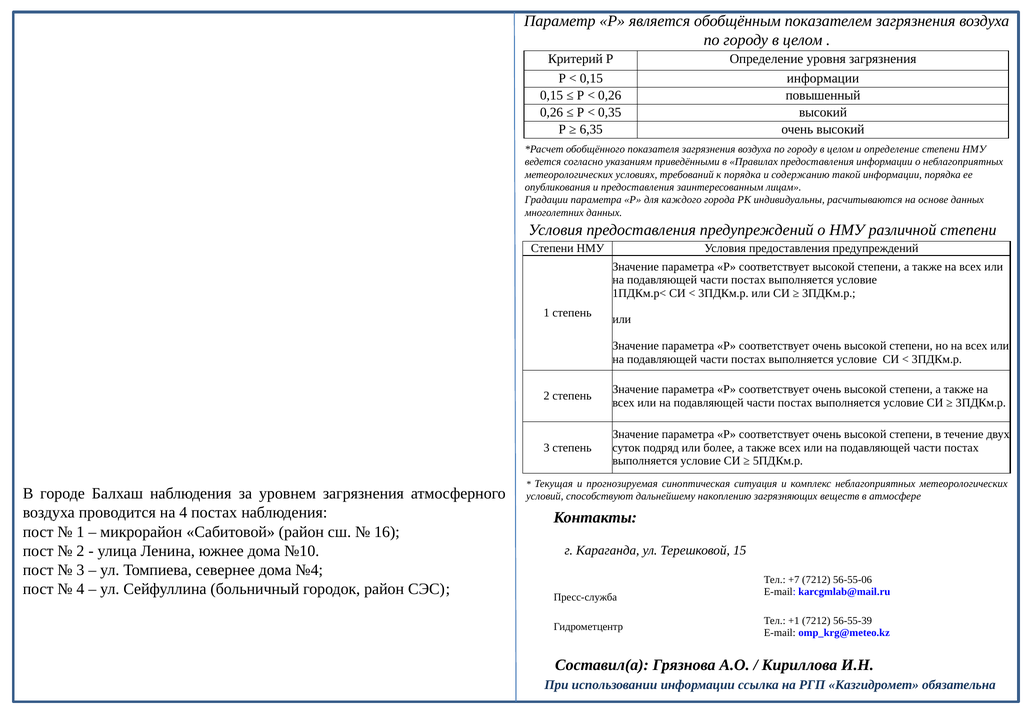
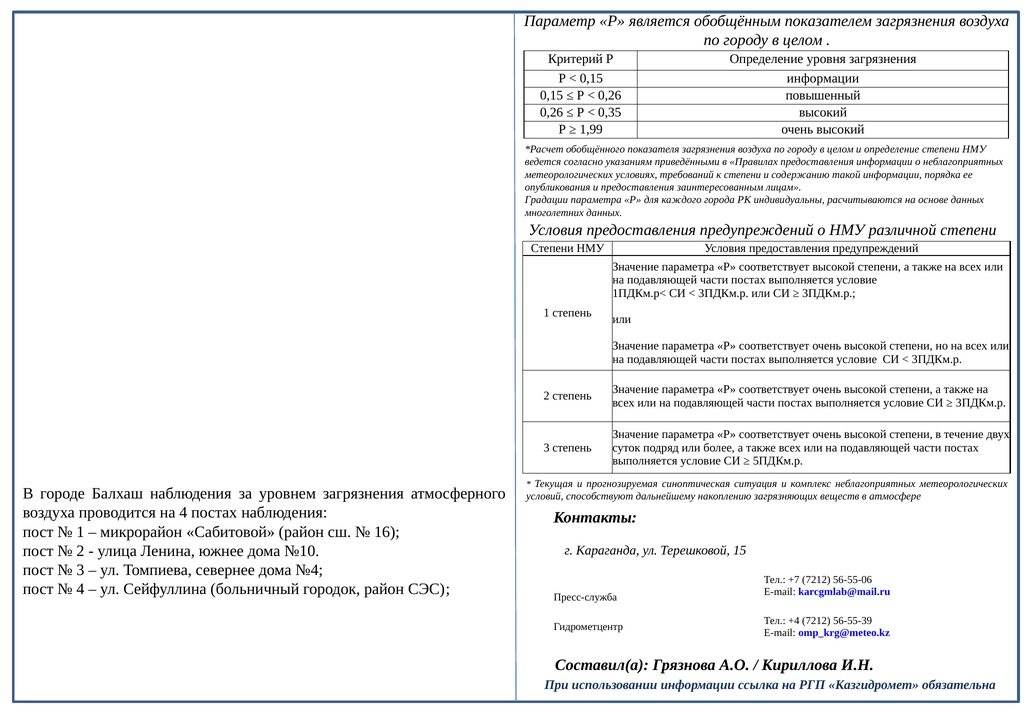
6,35: 6,35 -> 1,99
к порядка: порядка -> степени
+1: +1 -> +4
